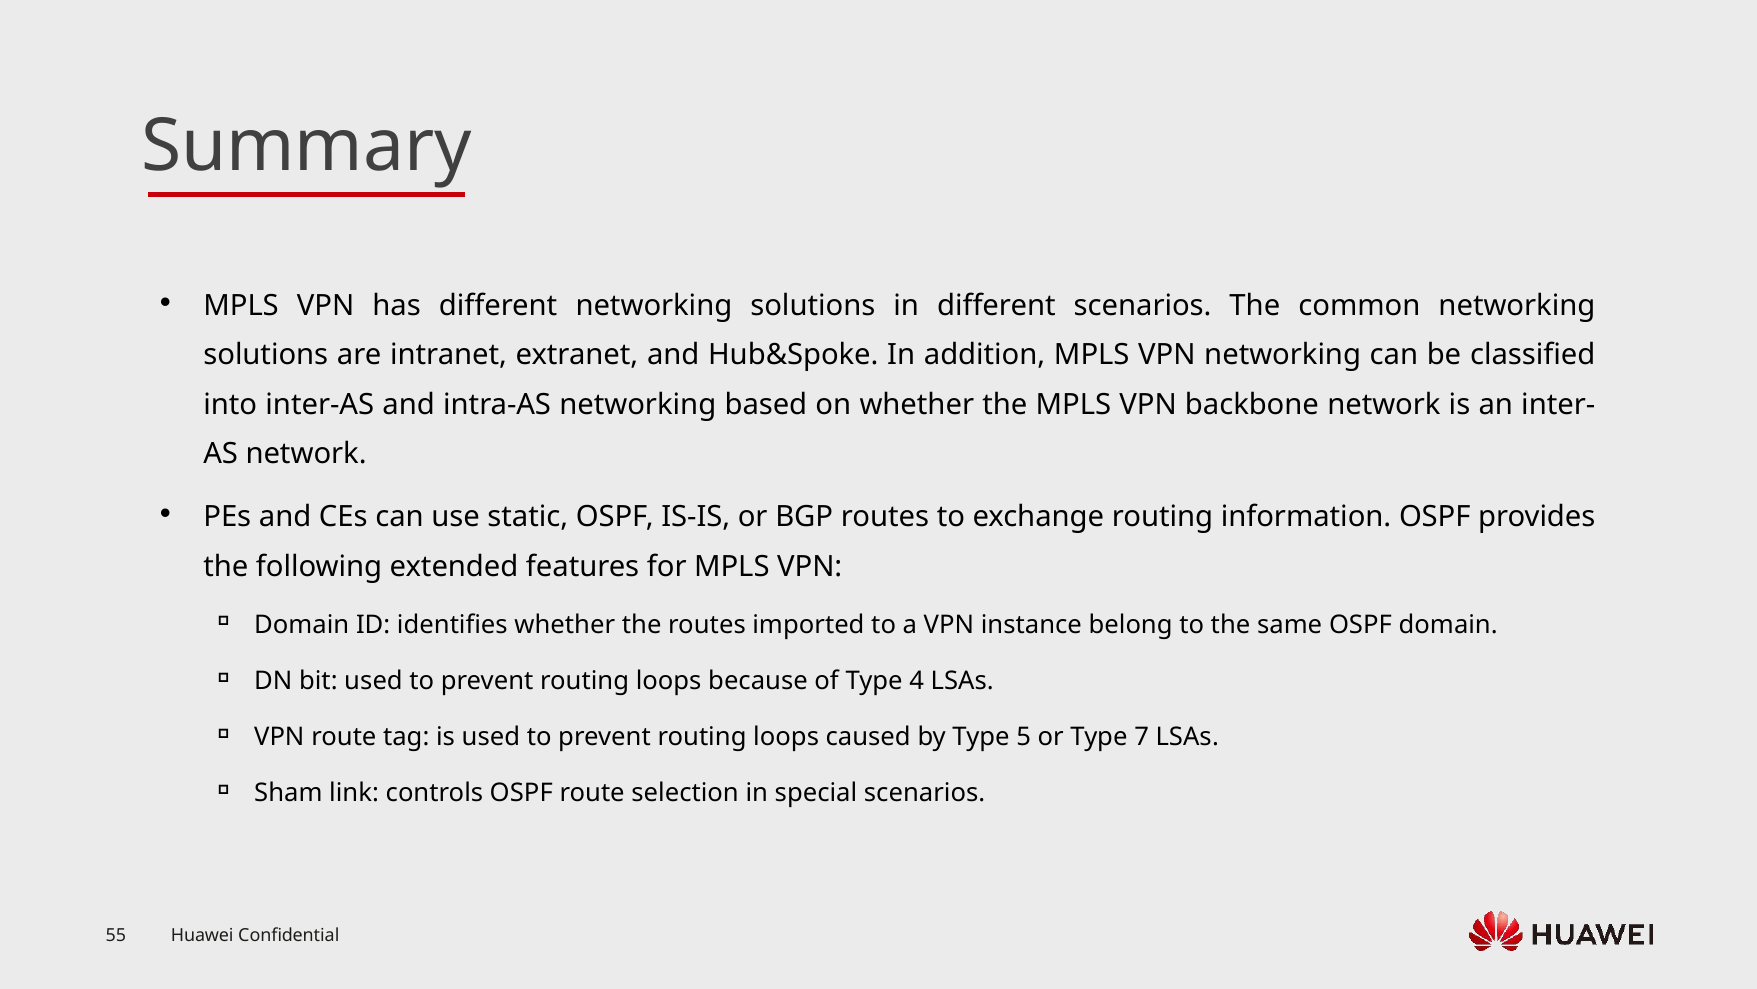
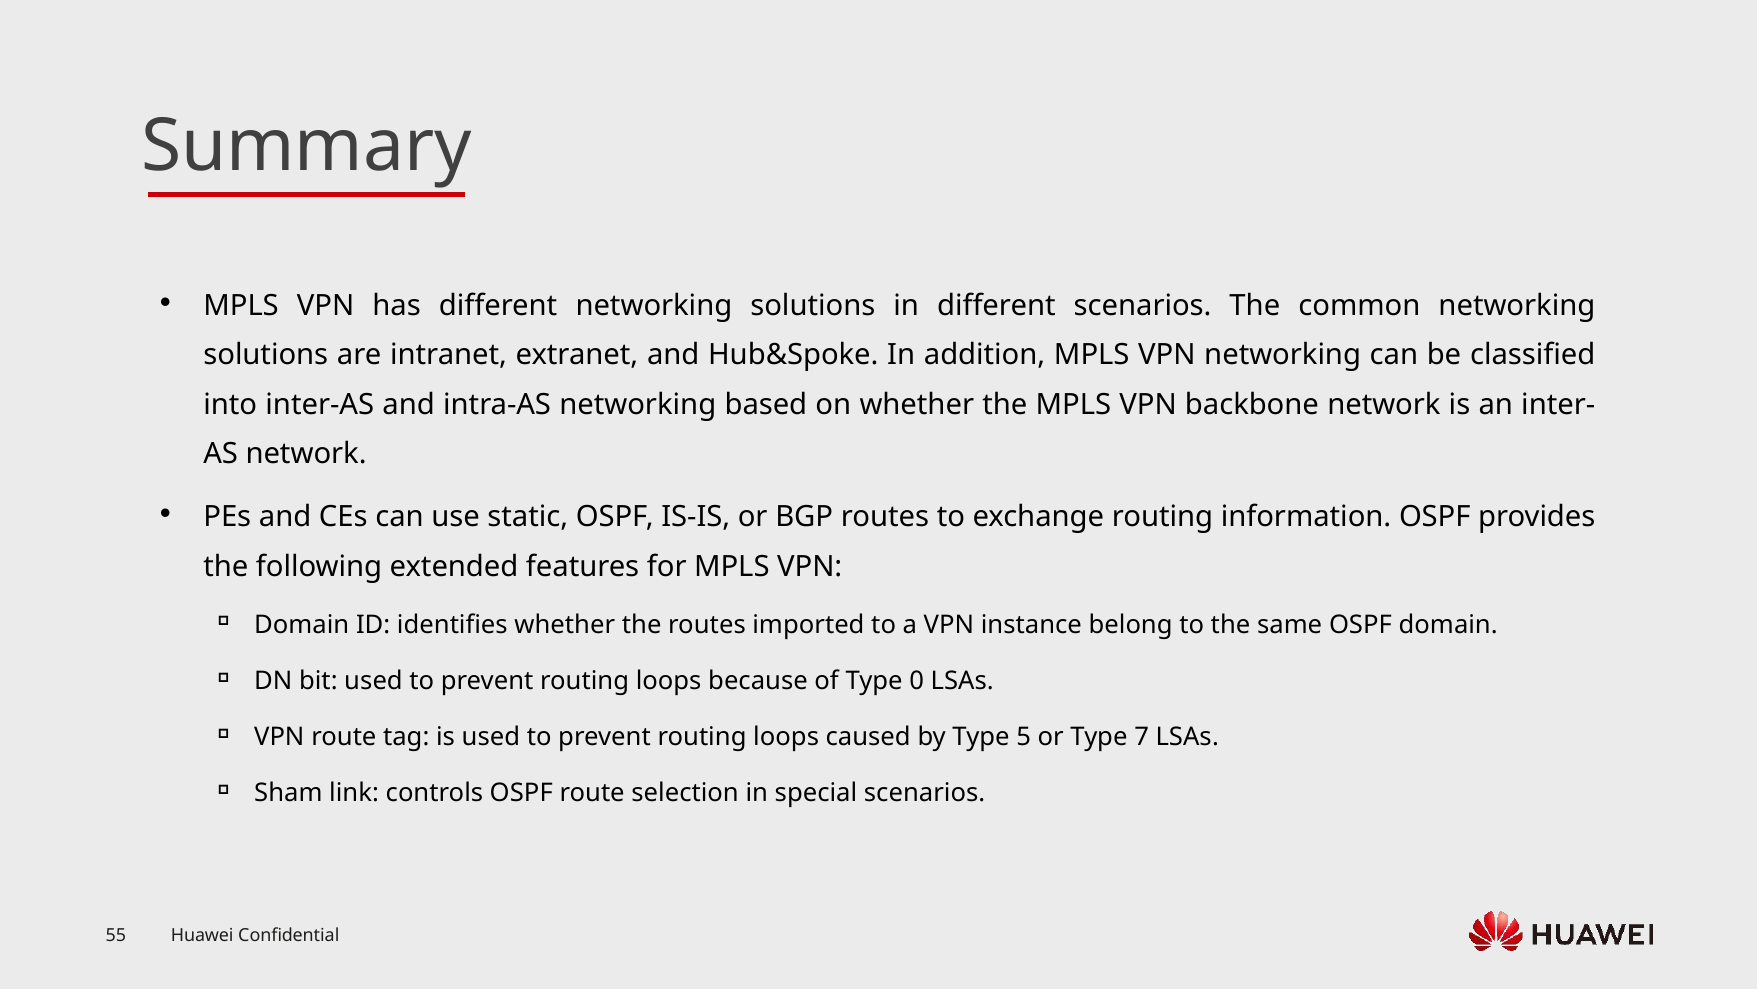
4: 4 -> 0
